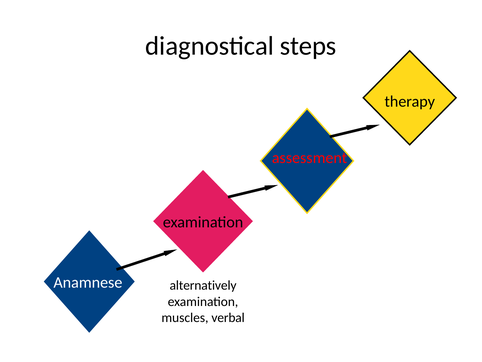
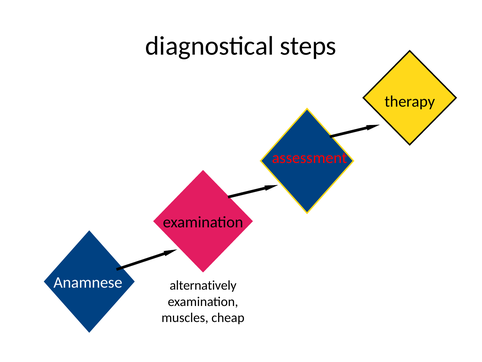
verbal: verbal -> cheap
